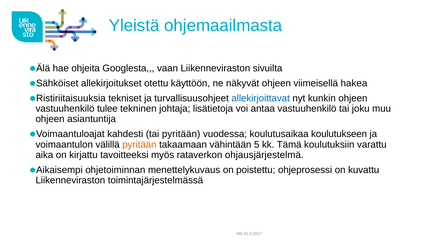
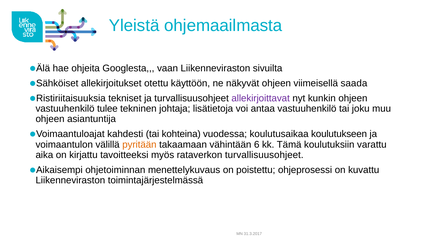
hakea: hakea -> saada
allekirjoittavat colour: blue -> purple
tai pyritään: pyritään -> kohteina
5: 5 -> 6
rataverkon ohjausjärjestelmä: ohjausjärjestelmä -> turvallisuusohjeet
